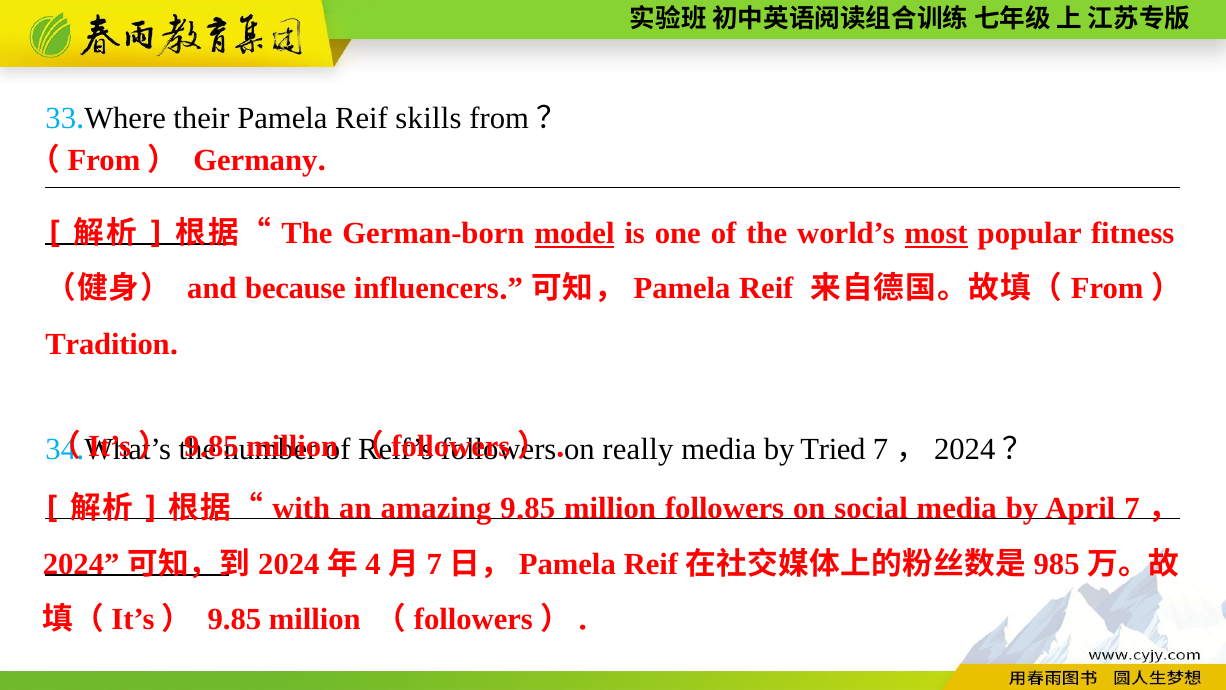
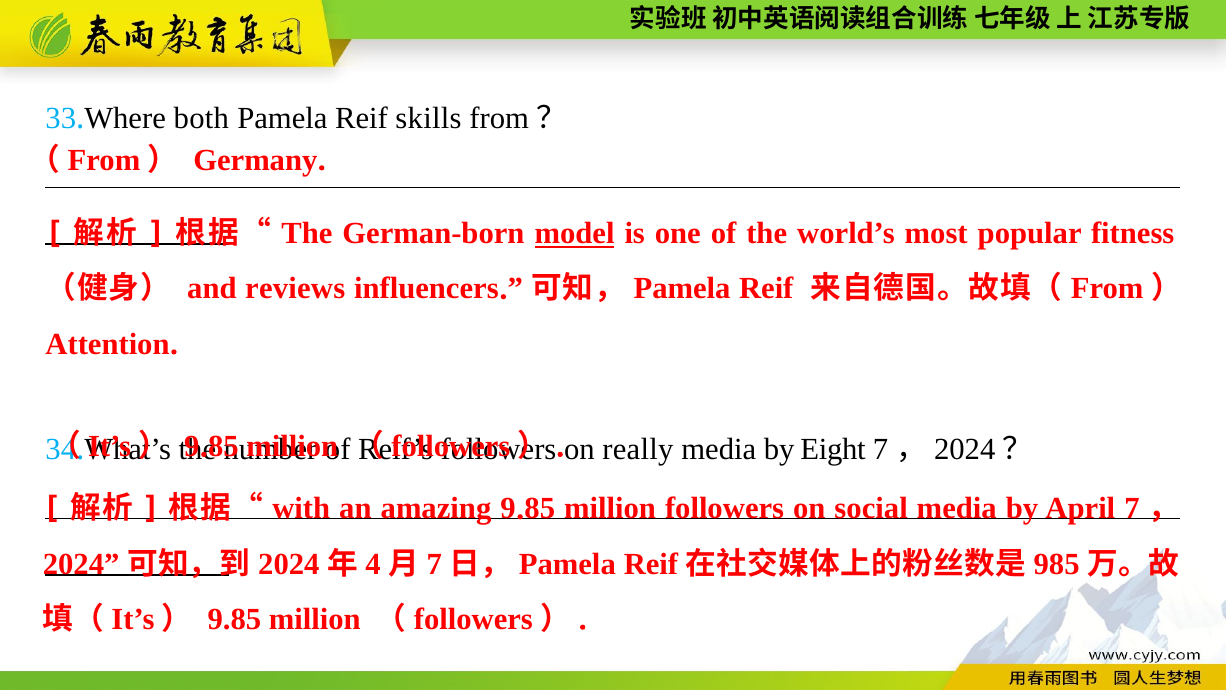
their: their -> both
most underline: present -> none
because: because -> reviews
Tradition: Tradition -> Attention
Tried: Tried -> Eight
